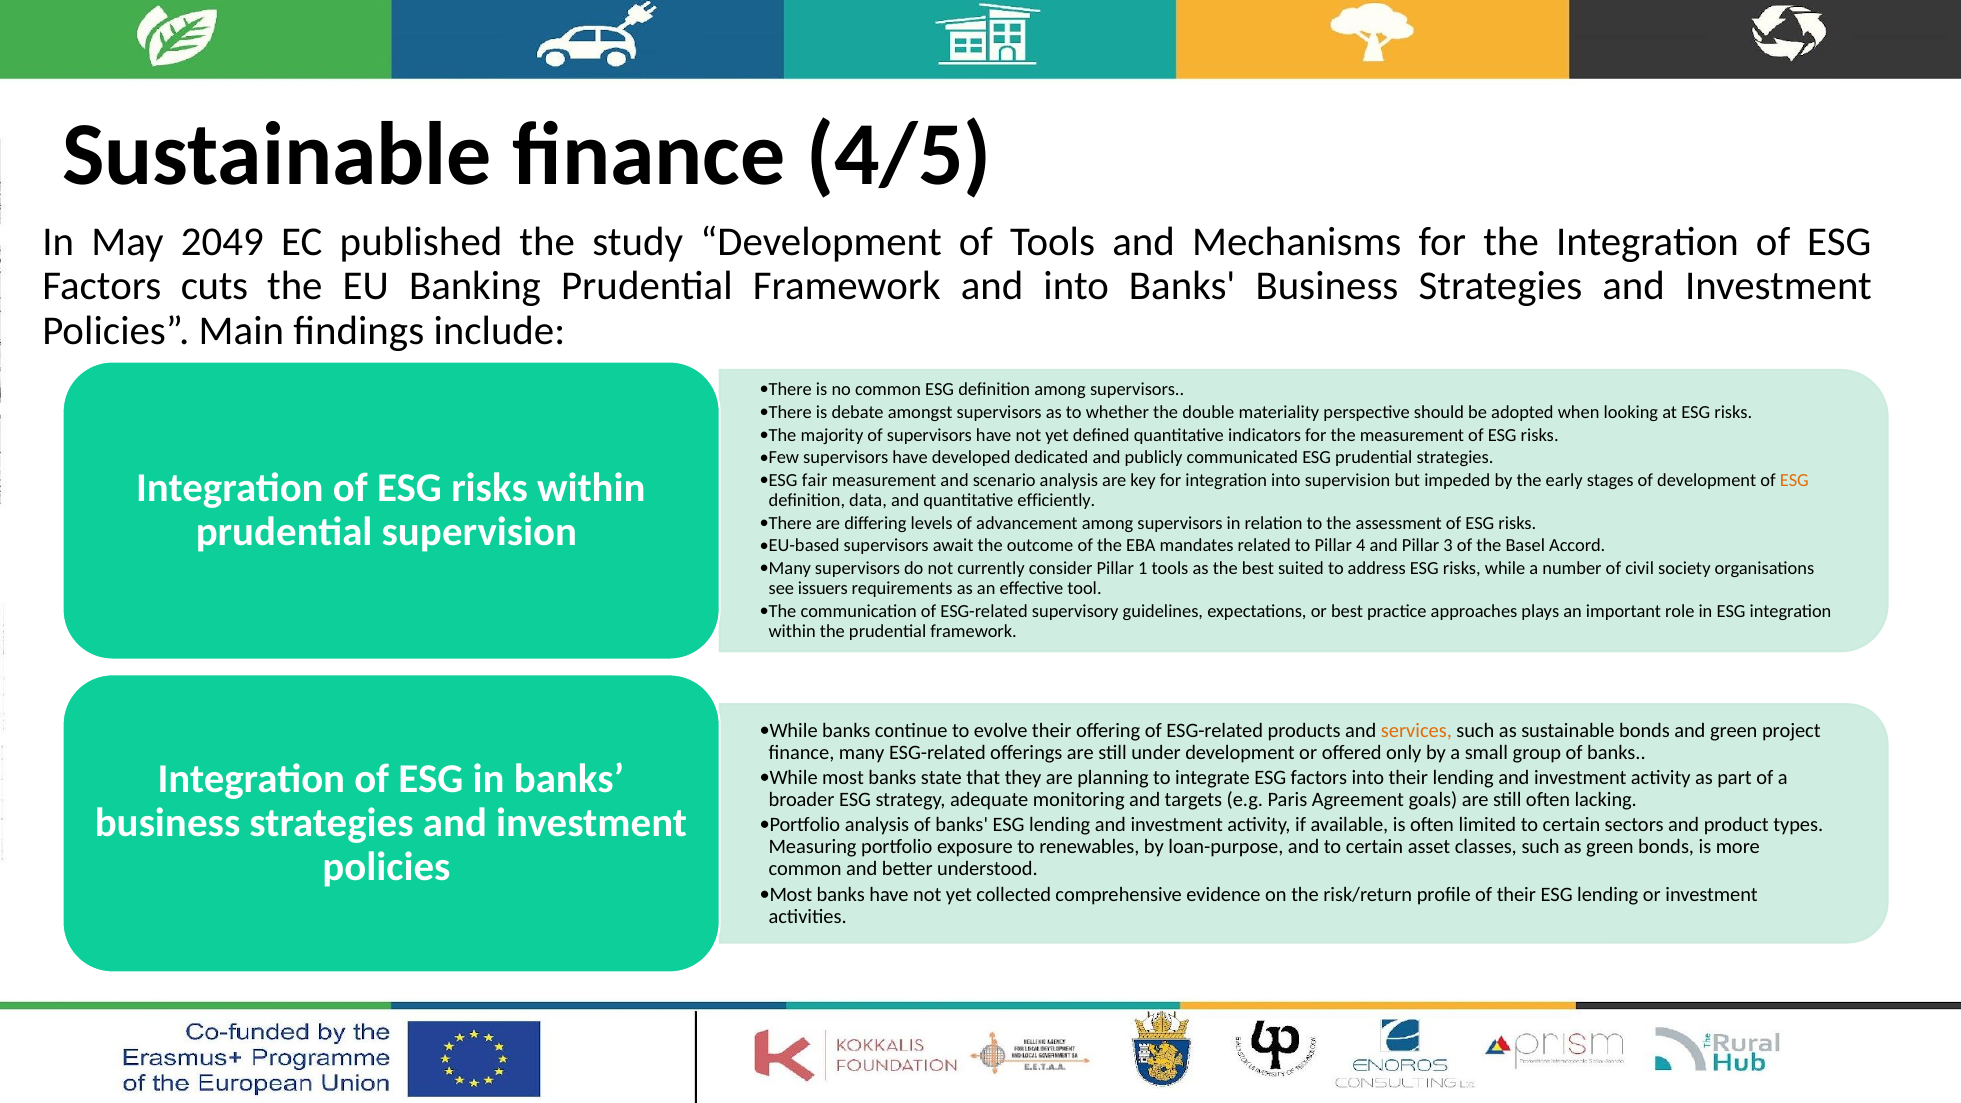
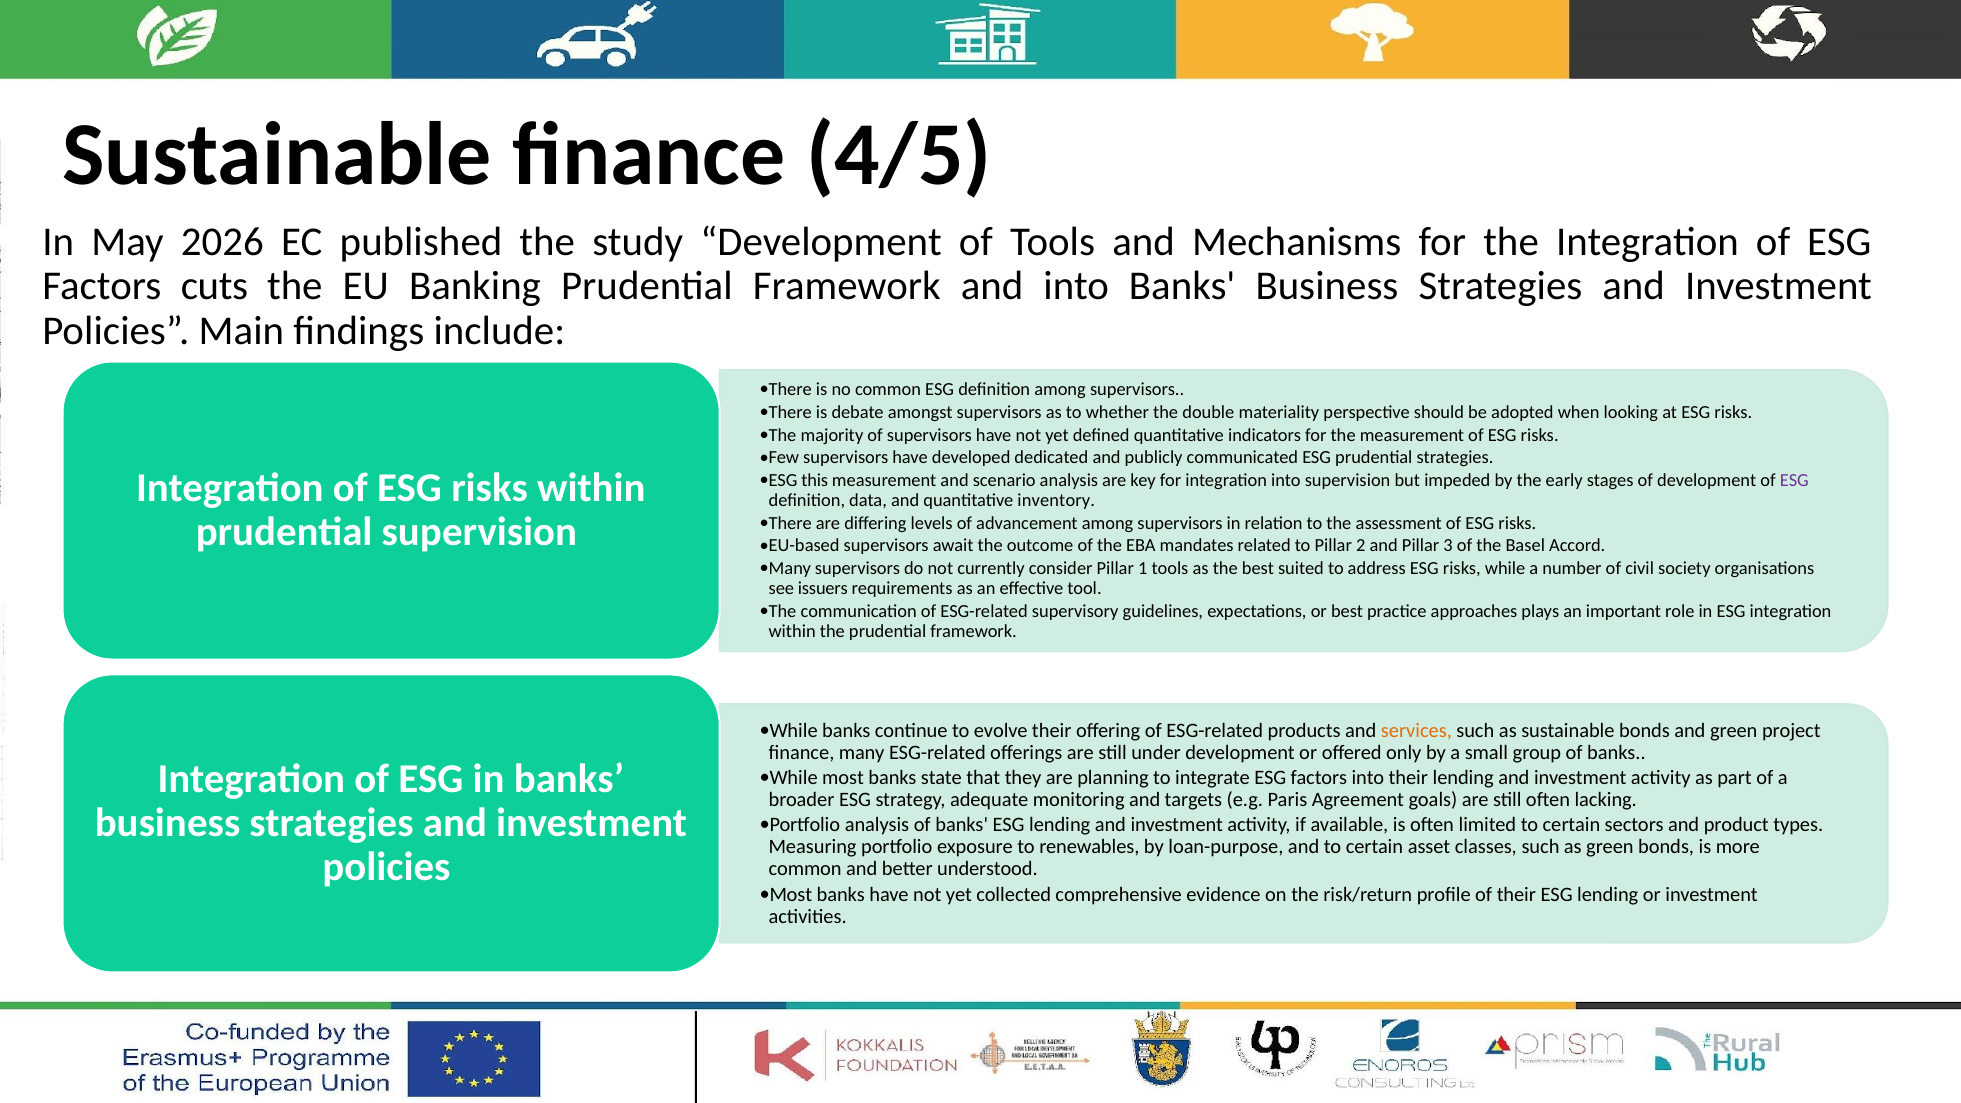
2049: 2049 -> 2026
fair: fair -> this
ESG at (1794, 481) colour: orange -> purple
efficiently: efficiently -> inventory
4: 4 -> 2
